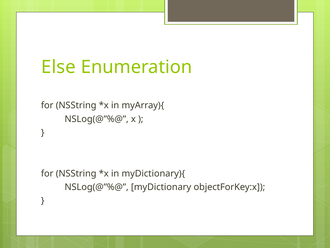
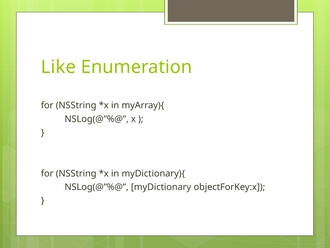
Else: Else -> Like
